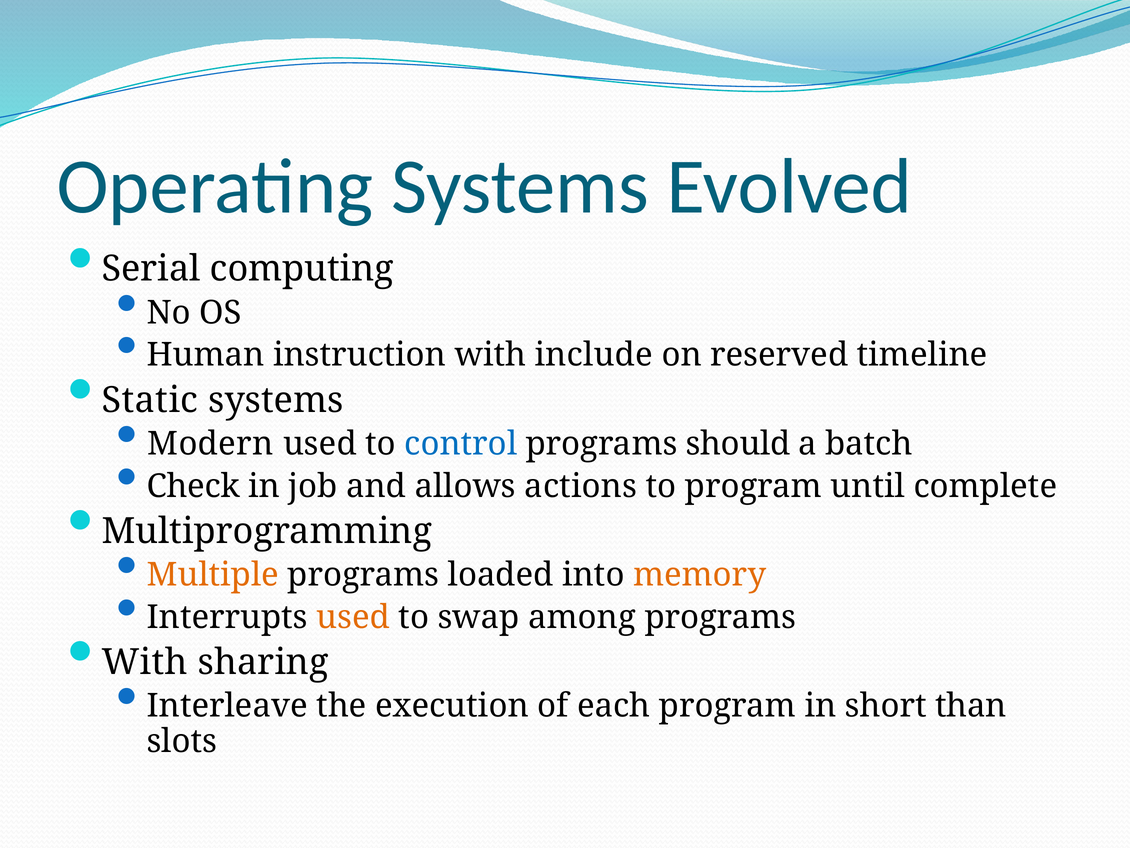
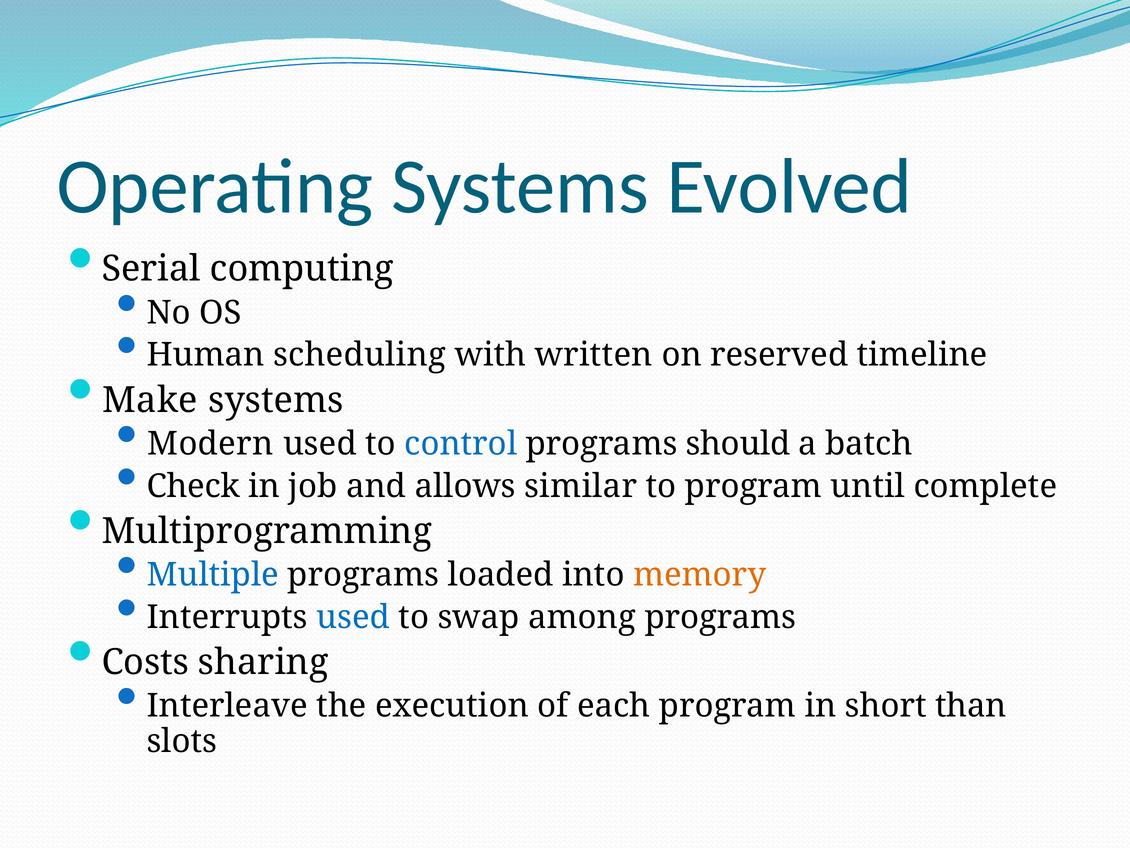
instruction: instruction -> scheduling
include: include -> written
Static: Static -> Make
actions: actions -> similar
Multiple colour: orange -> blue
used at (353, 617) colour: orange -> blue
With at (145, 662): With -> Costs
